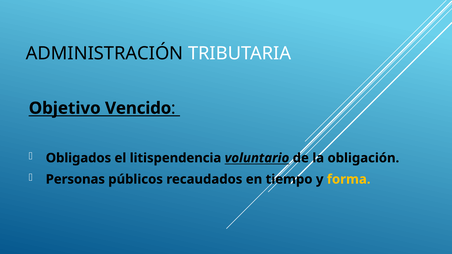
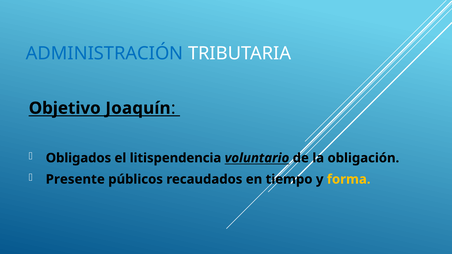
ADMINISTRACIÓN colour: black -> blue
Vencido: Vencido -> Joaquín
Personas: Personas -> Presente
